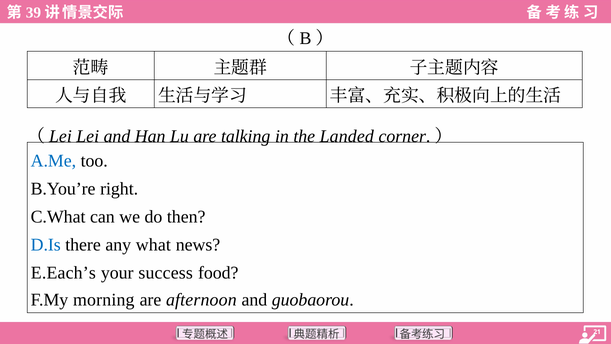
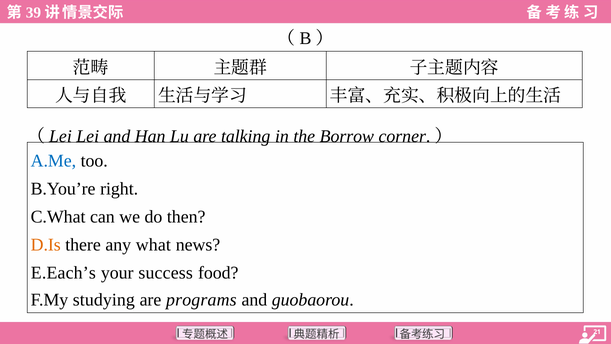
Landed: Landed -> Borrow
D.Is colour: blue -> orange
morning: morning -> studying
afternoon: afternoon -> programs
